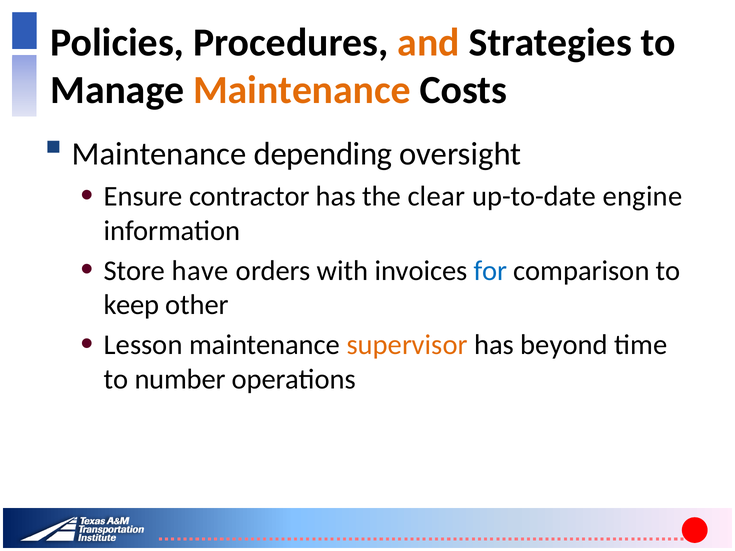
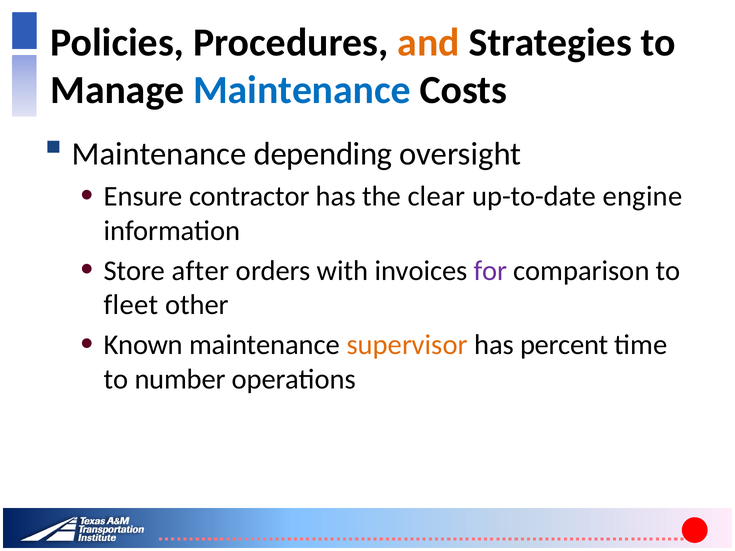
Maintenance at (302, 90) colour: orange -> blue
have: have -> after
for colour: blue -> purple
keep: keep -> fleet
Lesson: Lesson -> Known
beyond: beyond -> percent
